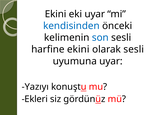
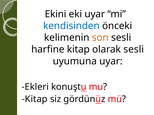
son colour: blue -> orange
harfine ekini: ekini -> kitap
Yazıyı: Yazıyı -> Ekleri
Ekleri at (35, 99): Ekleri -> Kitap
